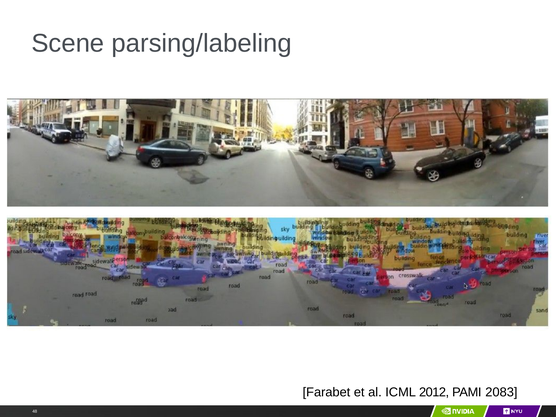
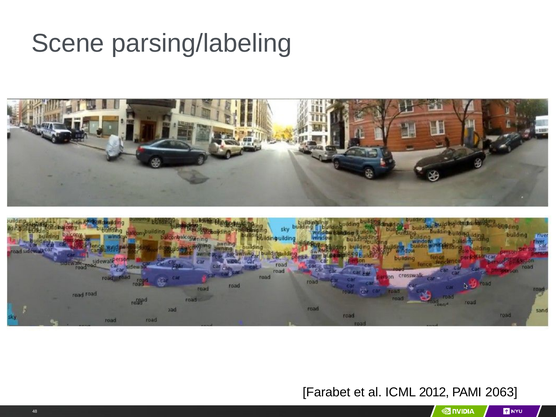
2083: 2083 -> 2063
